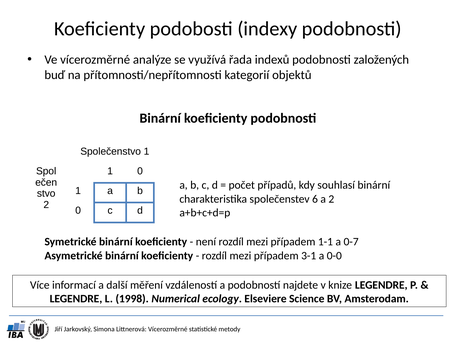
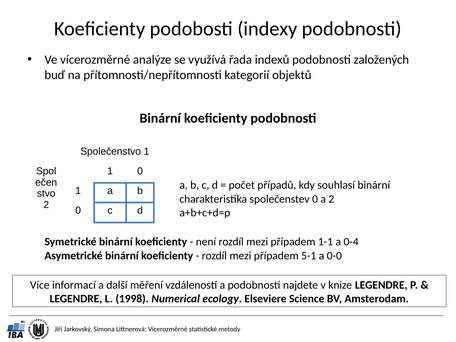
společenstev 6: 6 -> 0
0-7: 0-7 -> 0-4
3-1: 3-1 -> 5-1
